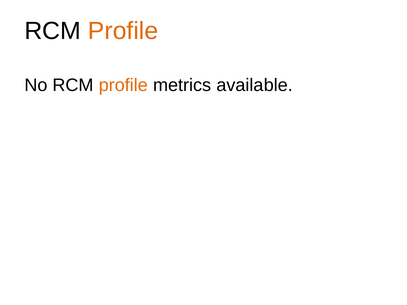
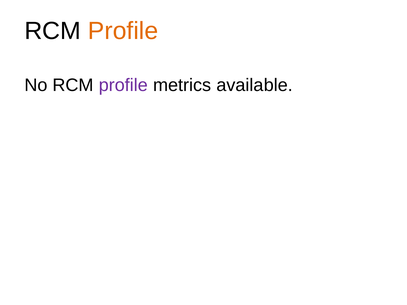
profile at (123, 85) colour: orange -> purple
